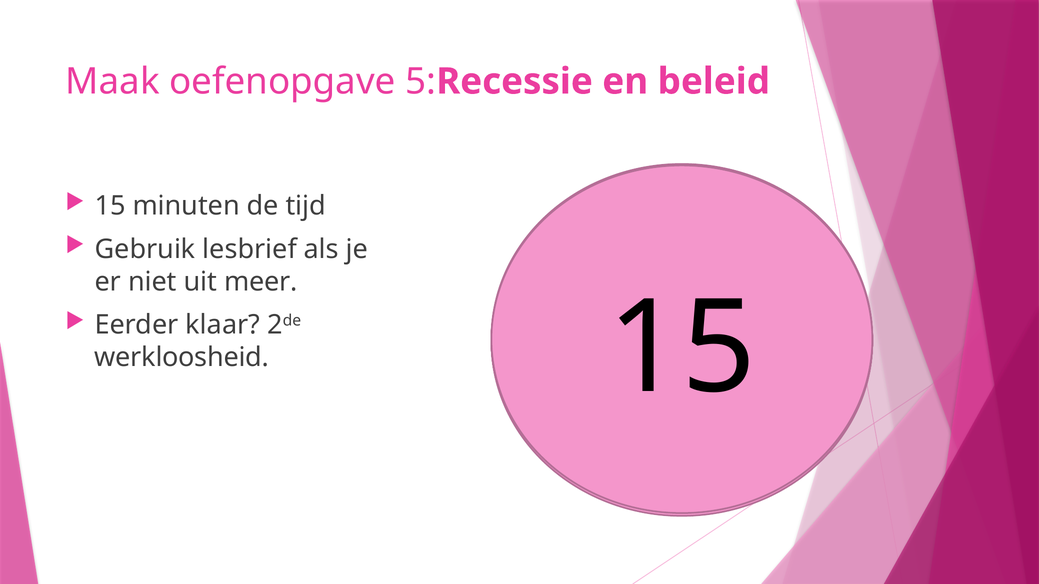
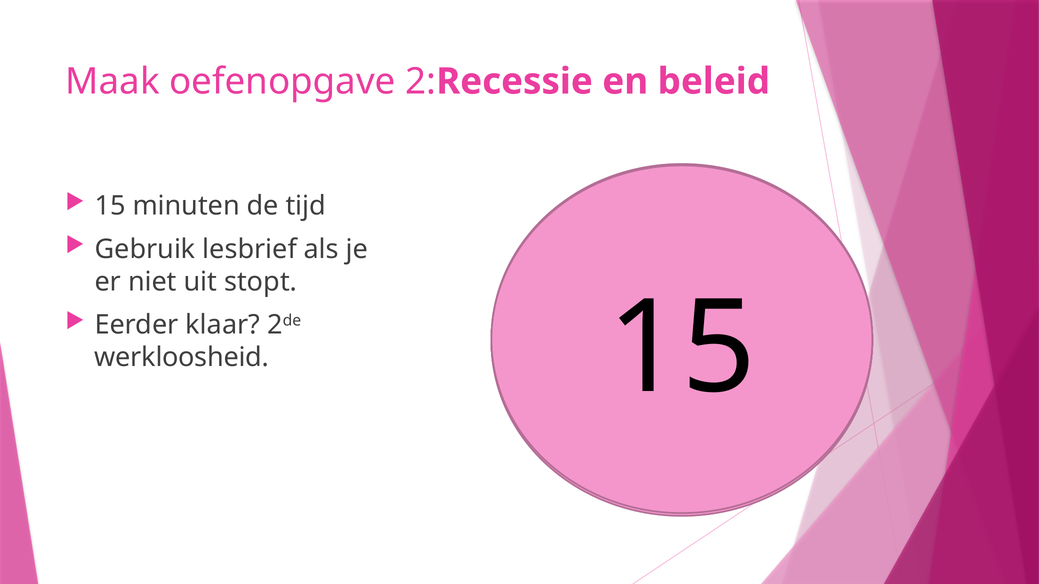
5: 5 -> 2
meer: meer -> stopt
